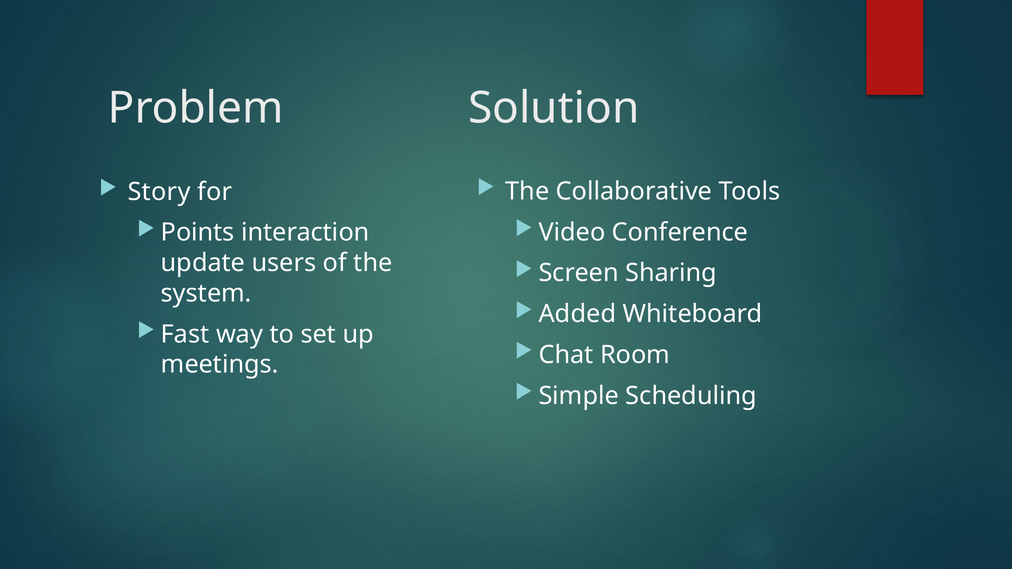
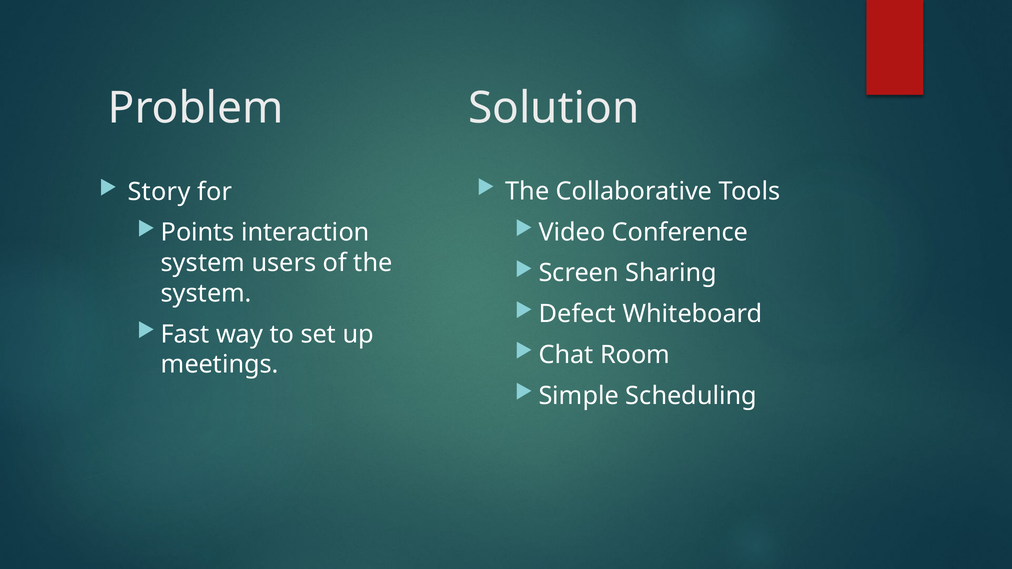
update at (203, 263): update -> system
Added: Added -> Defect
